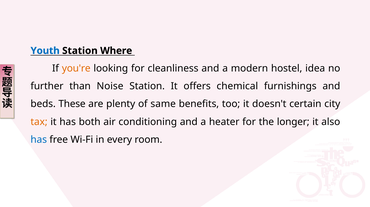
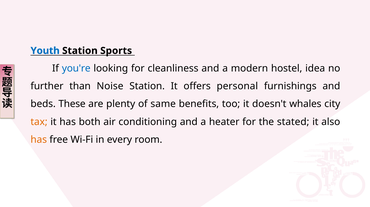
Where: Where -> Sports
you're colour: orange -> blue
chemical: chemical -> personal
certain: certain -> whales
longer: longer -> stated
has at (39, 140) colour: blue -> orange
